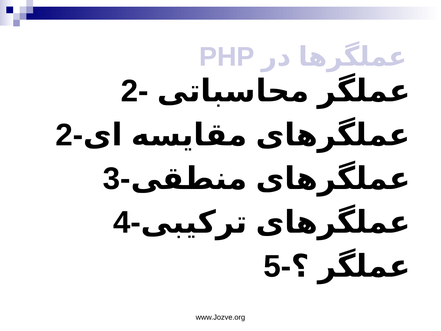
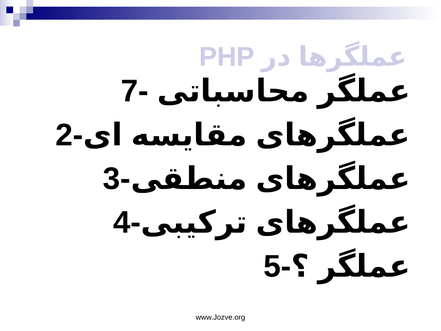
2- at (135, 91): 2- -> 7-
